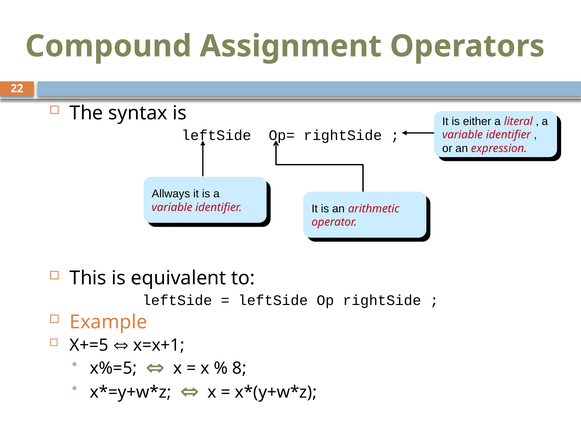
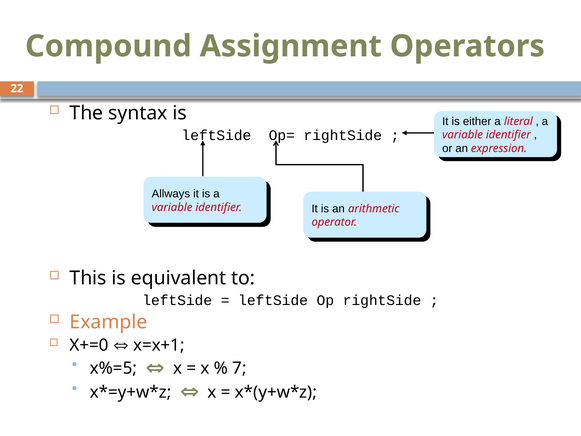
X+=5: X+=5 -> X+=0
8: 8 -> 7
